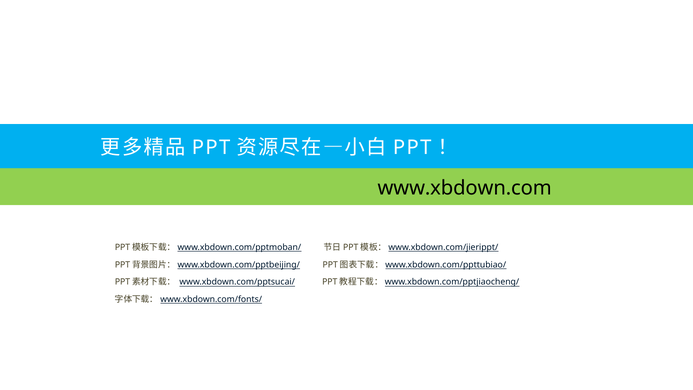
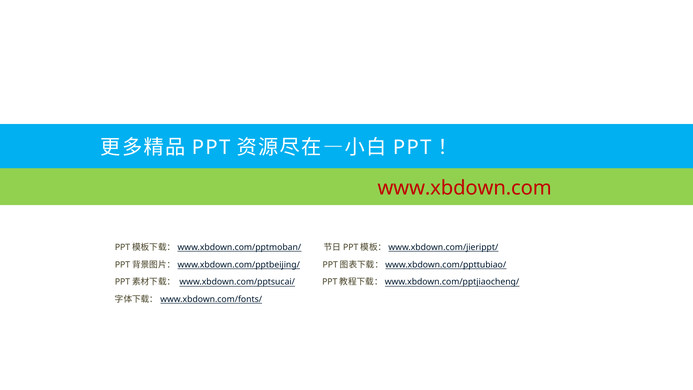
www.xbdown.com colour: black -> red
